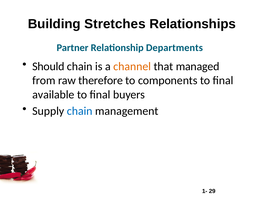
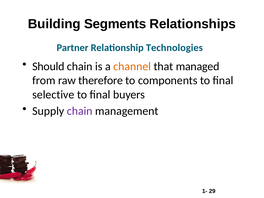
Stretches: Stretches -> Segments
Departments: Departments -> Technologies
available: available -> selective
chain at (80, 111) colour: blue -> purple
